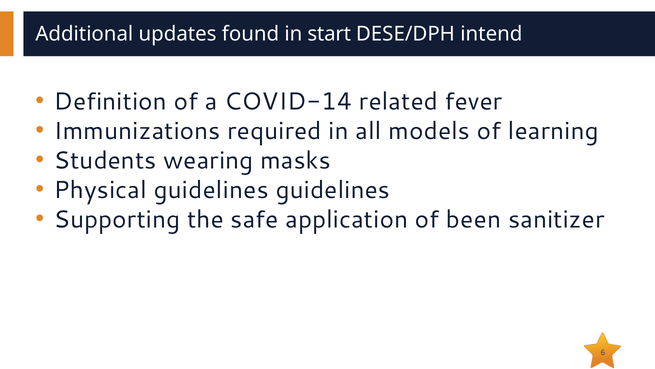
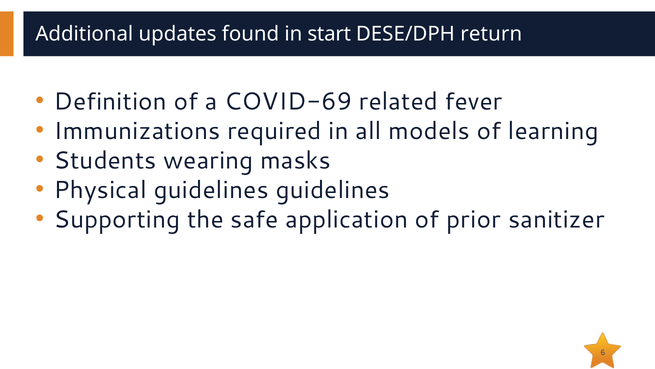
intend: intend -> return
COVID-14: COVID-14 -> COVID-69
been: been -> prior
